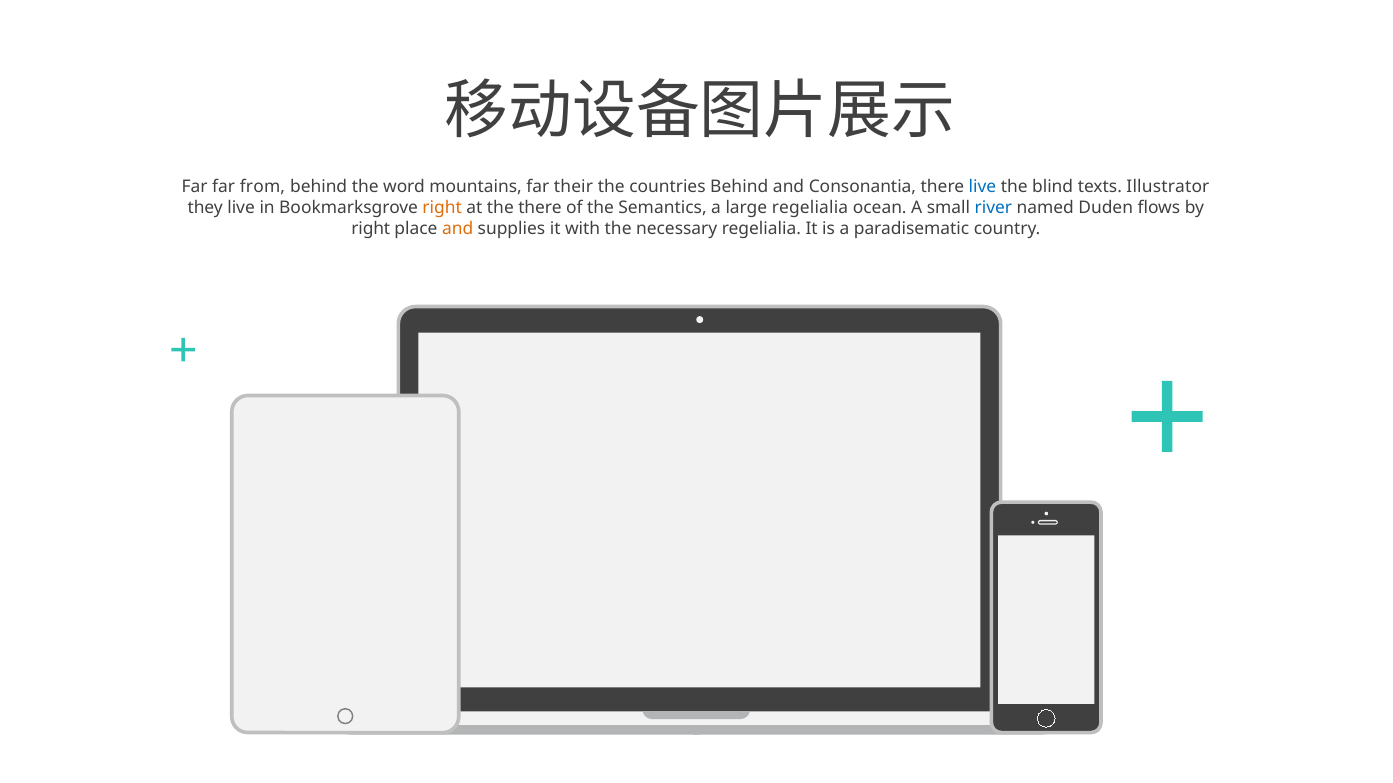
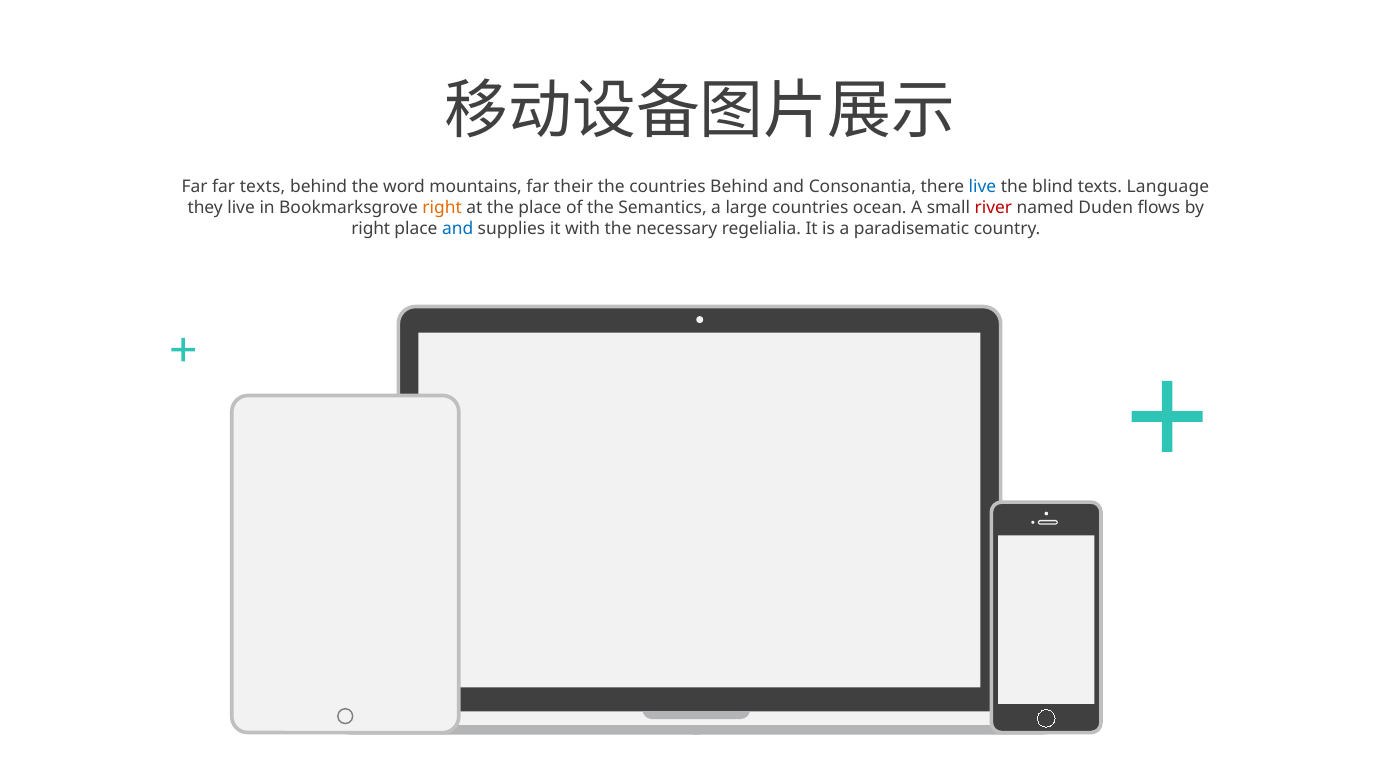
far from: from -> texts
Illustrator: Illustrator -> Language
the there: there -> place
large regelialia: regelialia -> countries
river colour: blue -> red
and at (458, 229) colour: orange -> blue
